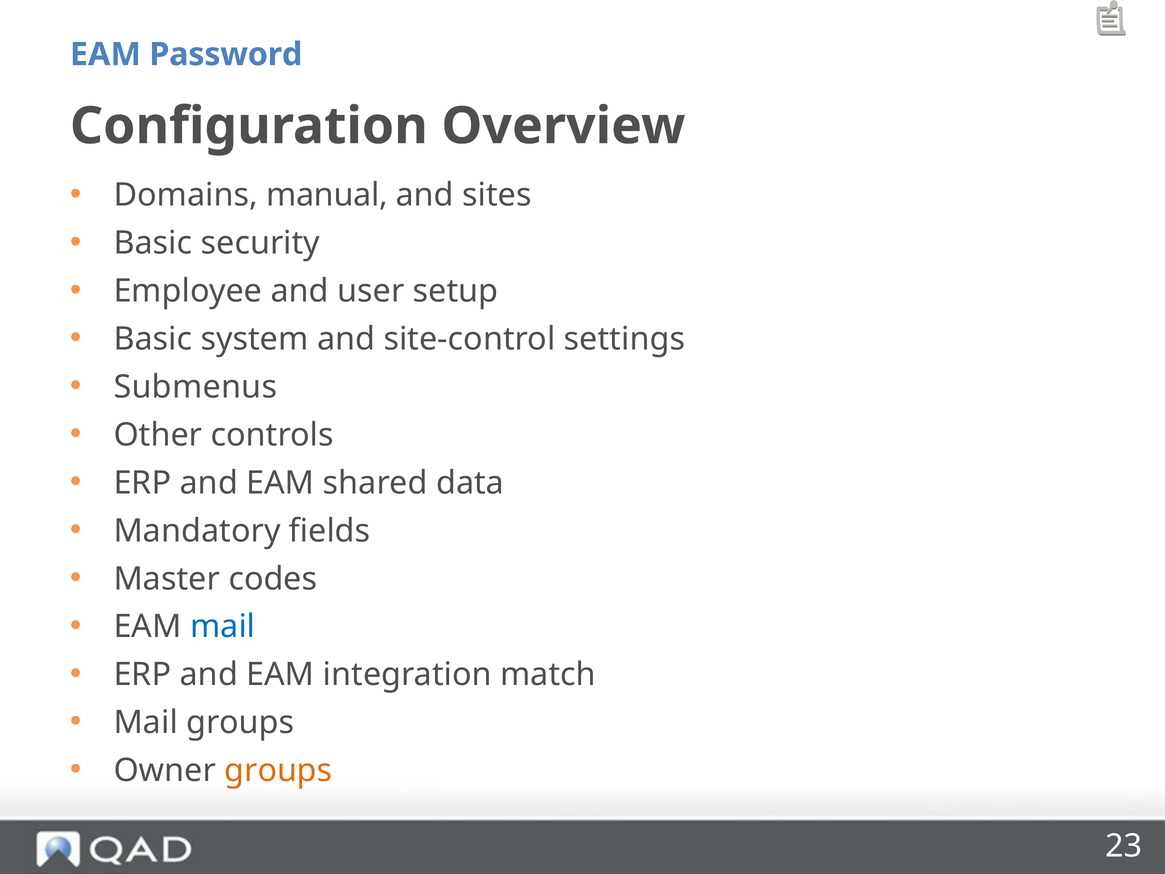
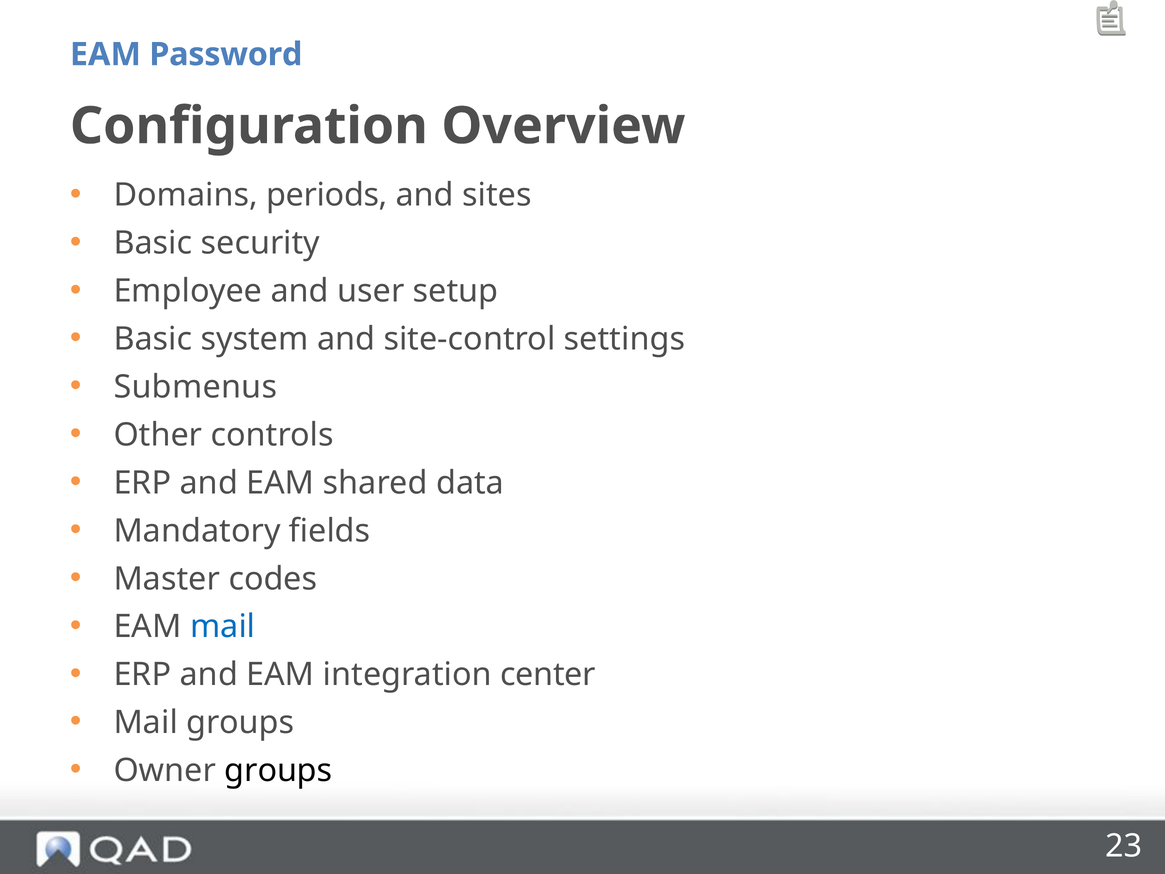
manual: manual -> periods
match: match -> center
groups at (278, 770) colour: orange -> black
